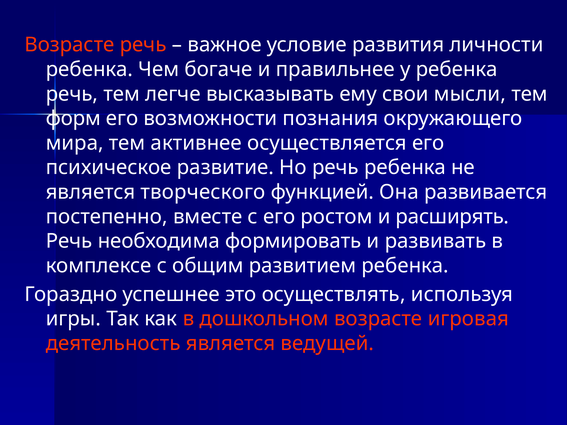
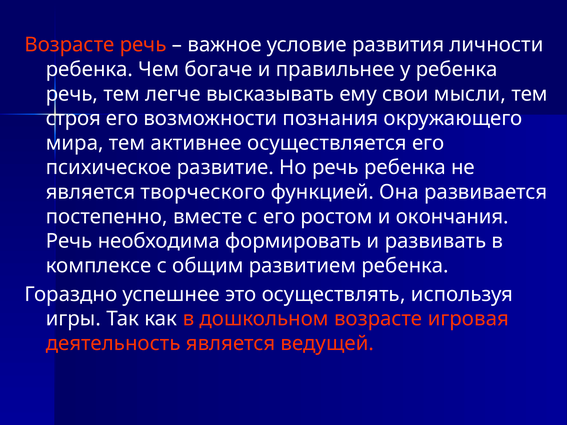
форм: форм -> строя
расширять: расширять -> окончания
